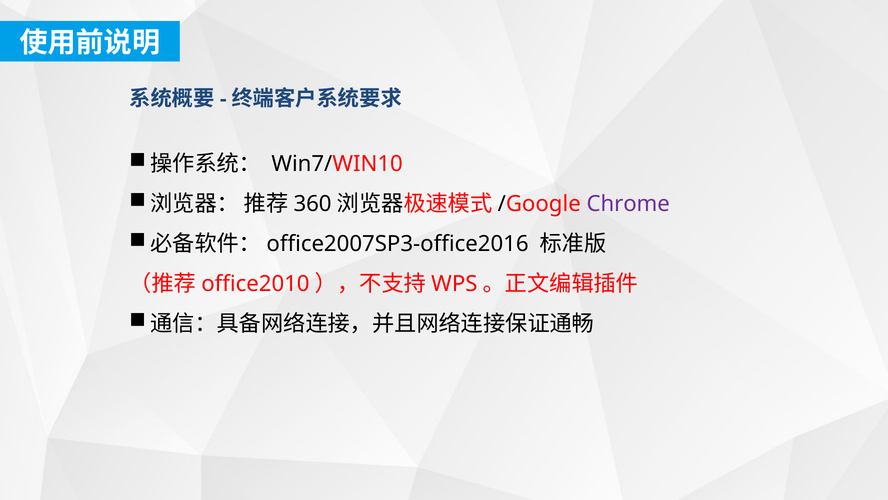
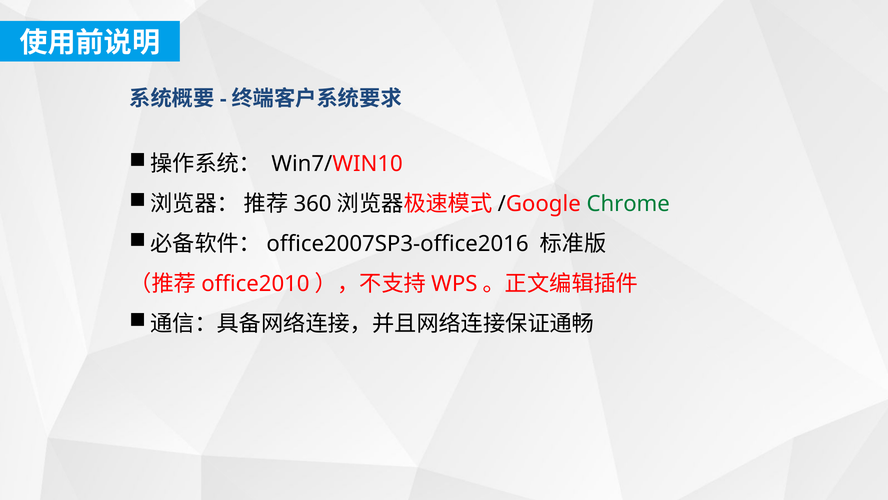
Chrome colour: purple -> green
